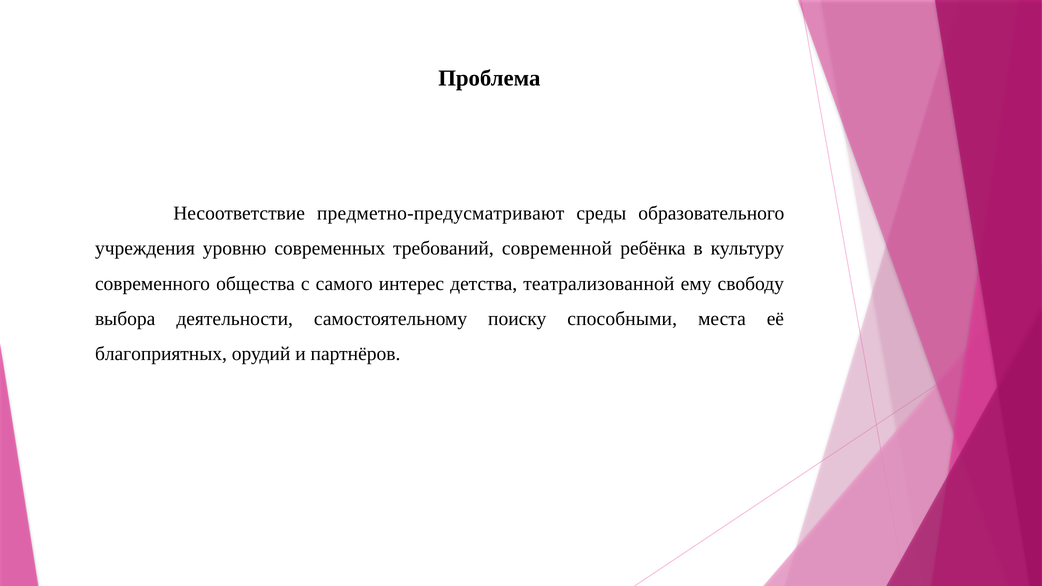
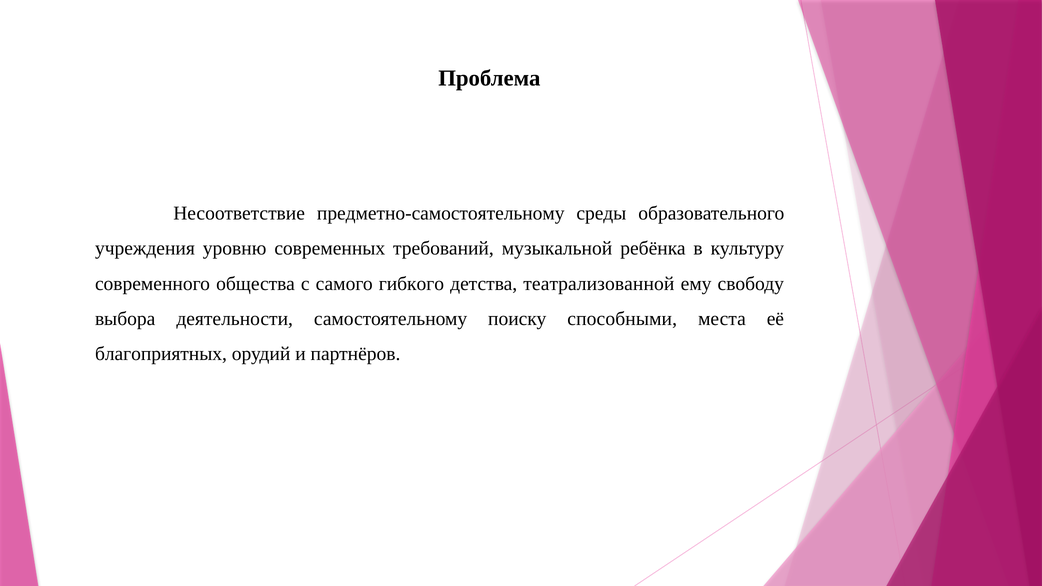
предметно-предусматривают: предметно-предусматривают -> предметно-самостоятельному
современной: современной -> музыкальной
интерес: интерес -> гибкого
